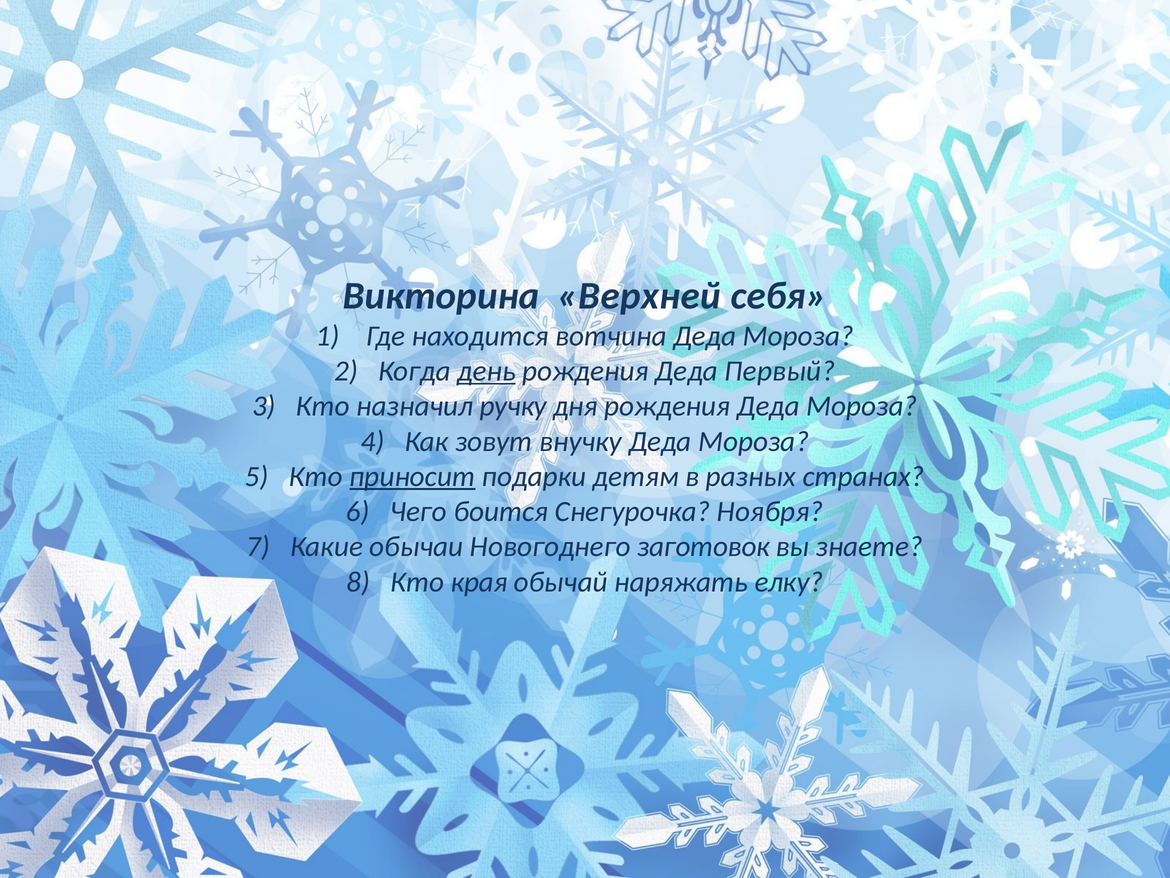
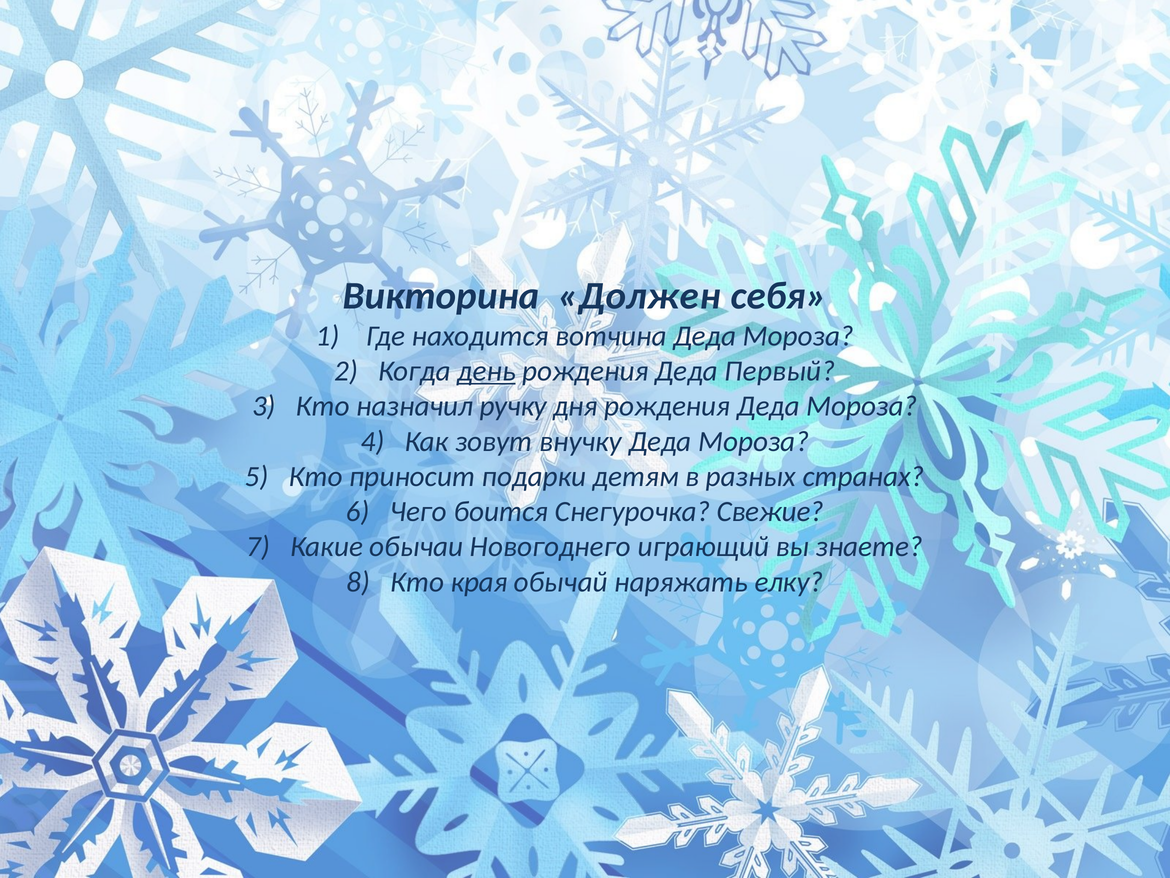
Верхней: Верхней -> Должен
приносит underline: present -> none
Ноября: Ноября -> Свежие
заготовок: заготовок -> играющий
